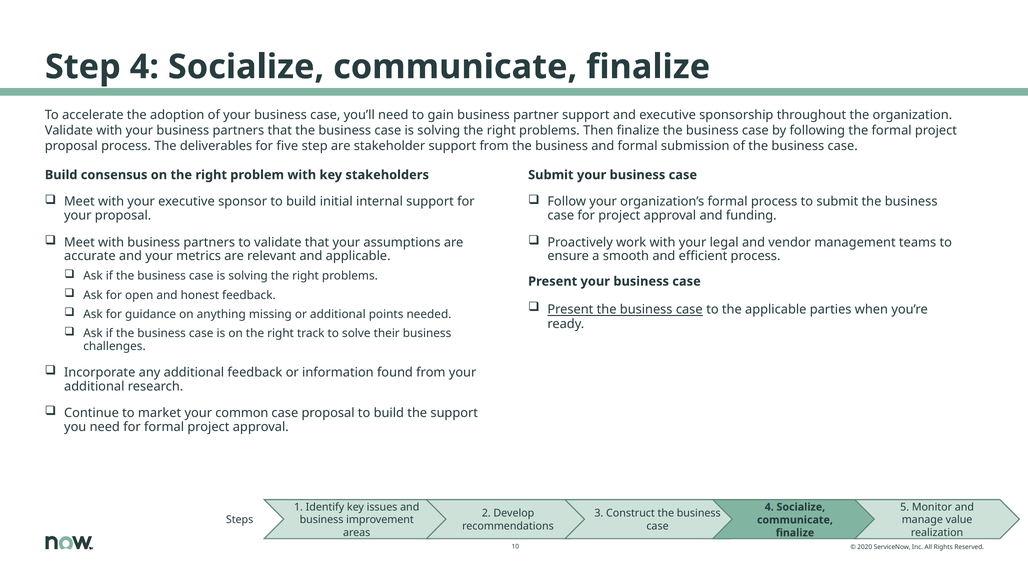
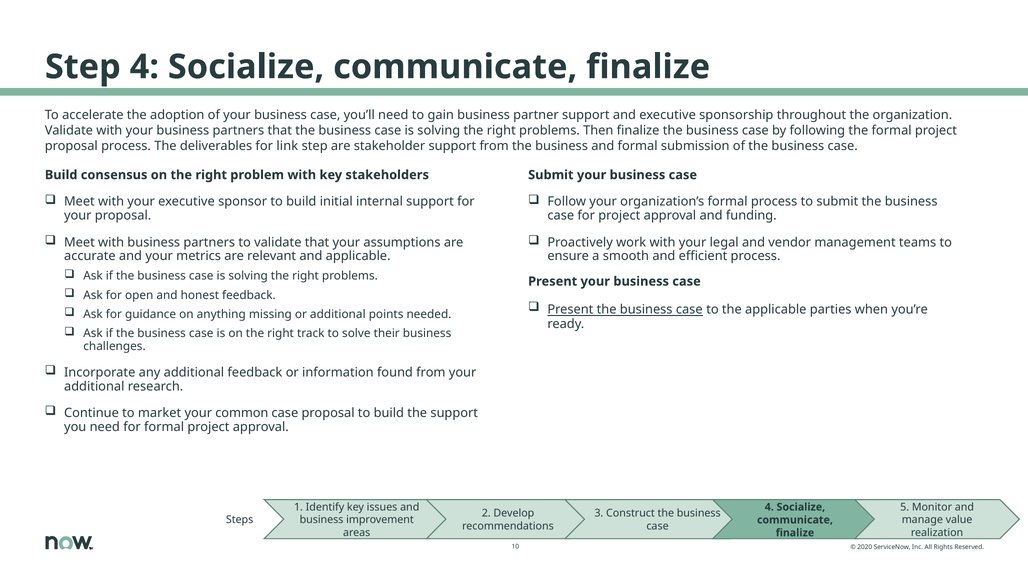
five: five -> link
